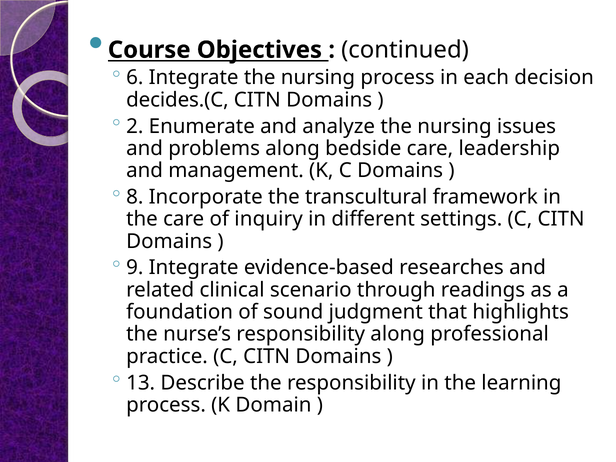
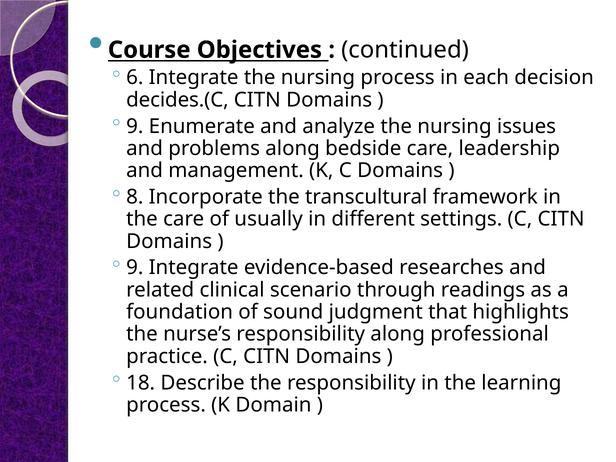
2 at (135, 126): 2 -> 9
inquiry: inquiry -> usually
13: 13 -> 18
